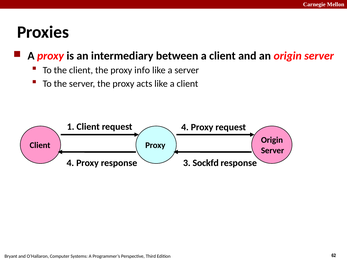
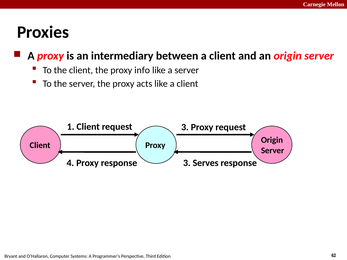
Client request 4: 4 -> 3
Sockfd: Sockfd -> Serves
